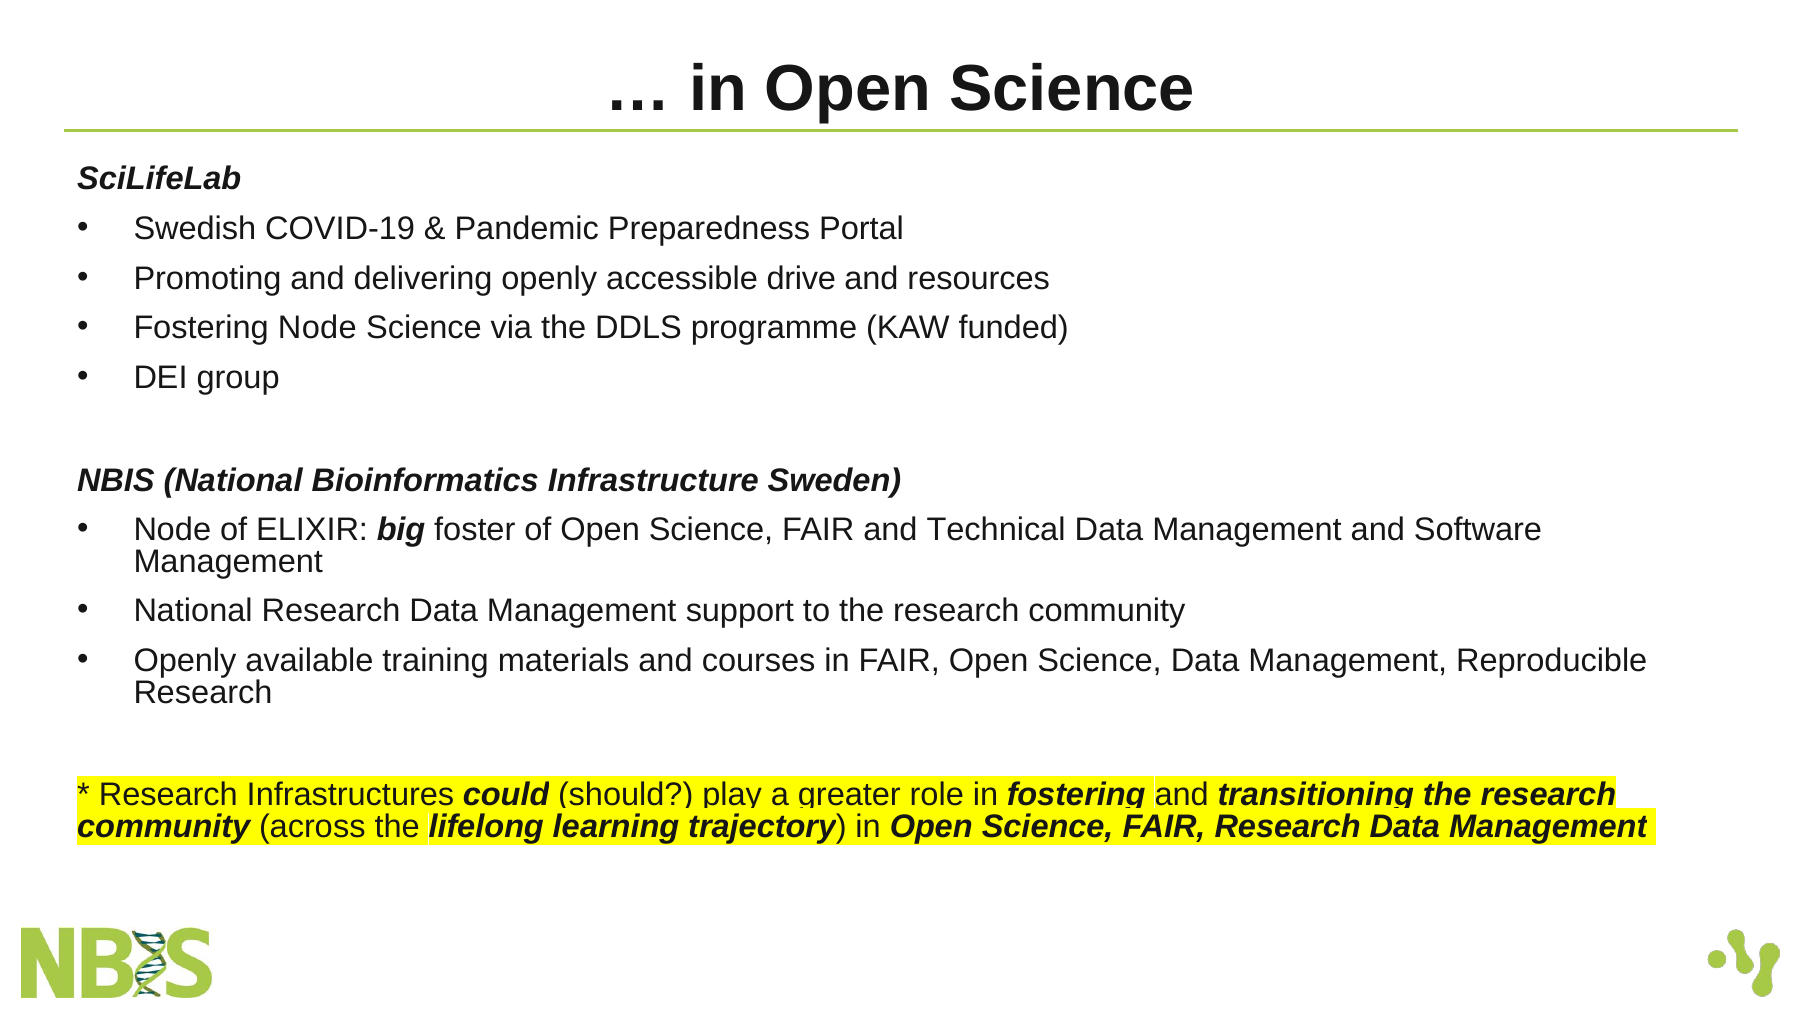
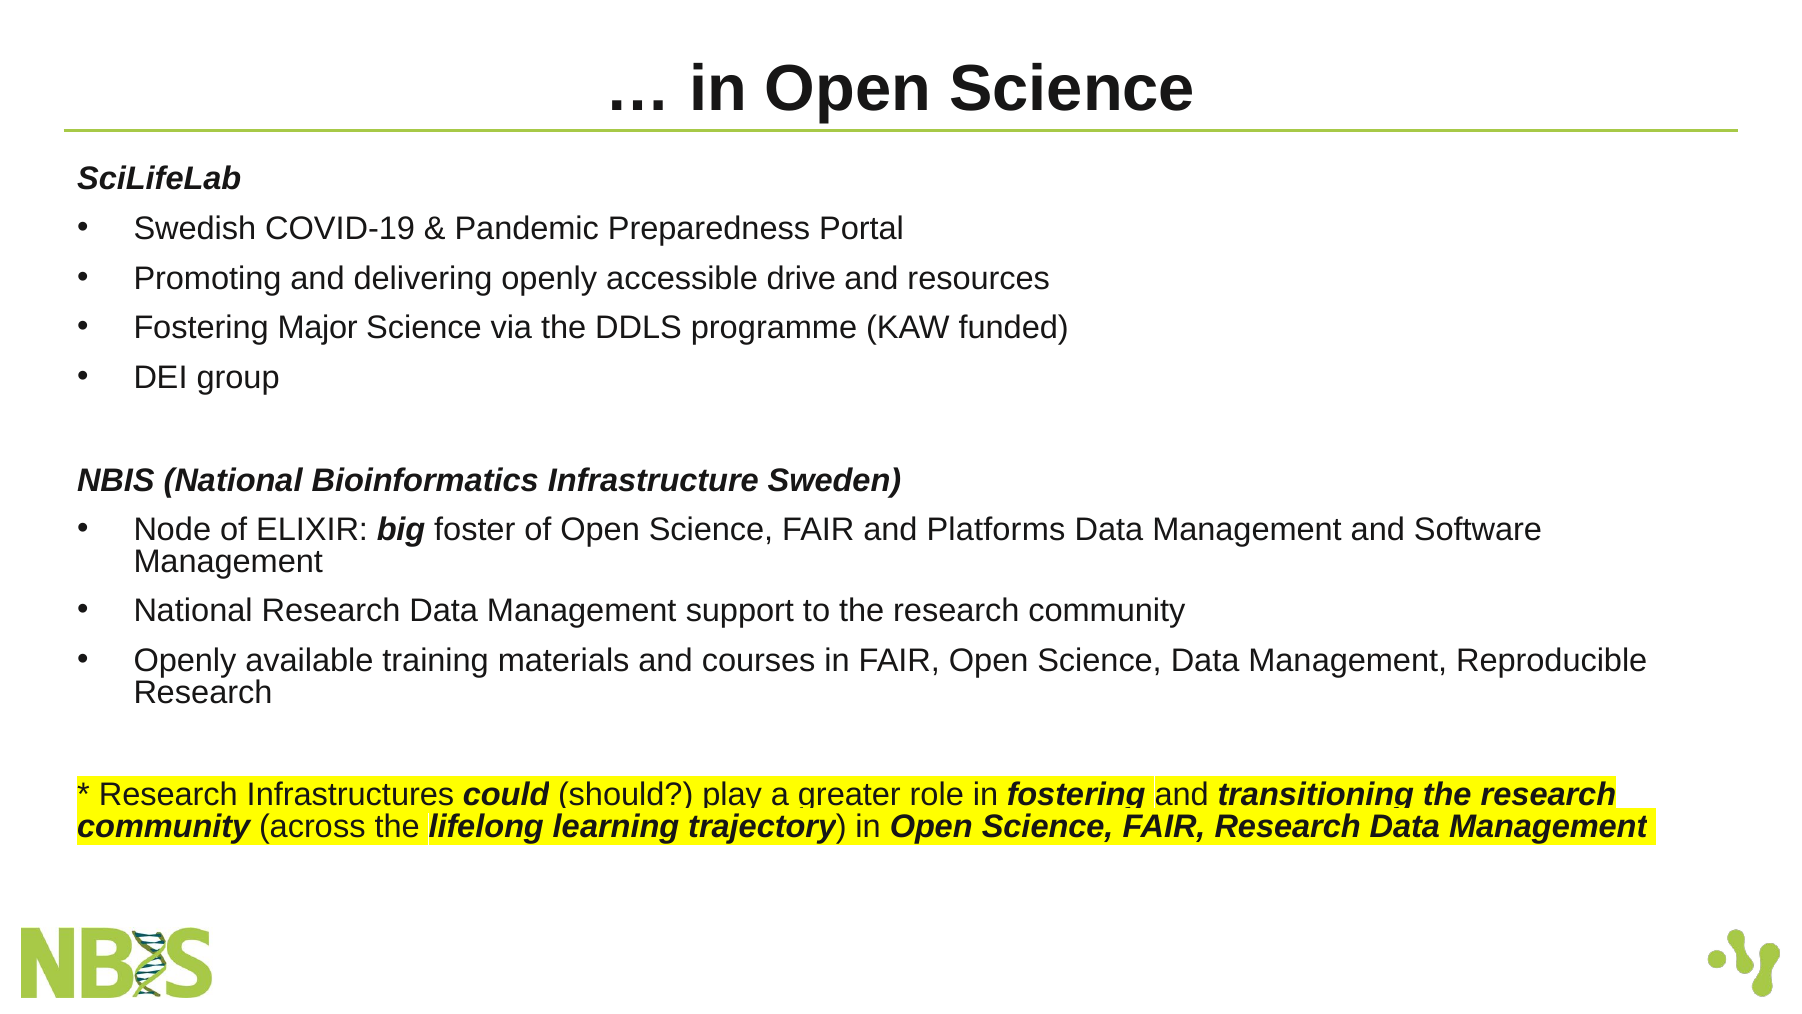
Fostering Node: Node -> Major
Technical: Technical -> Platforms
